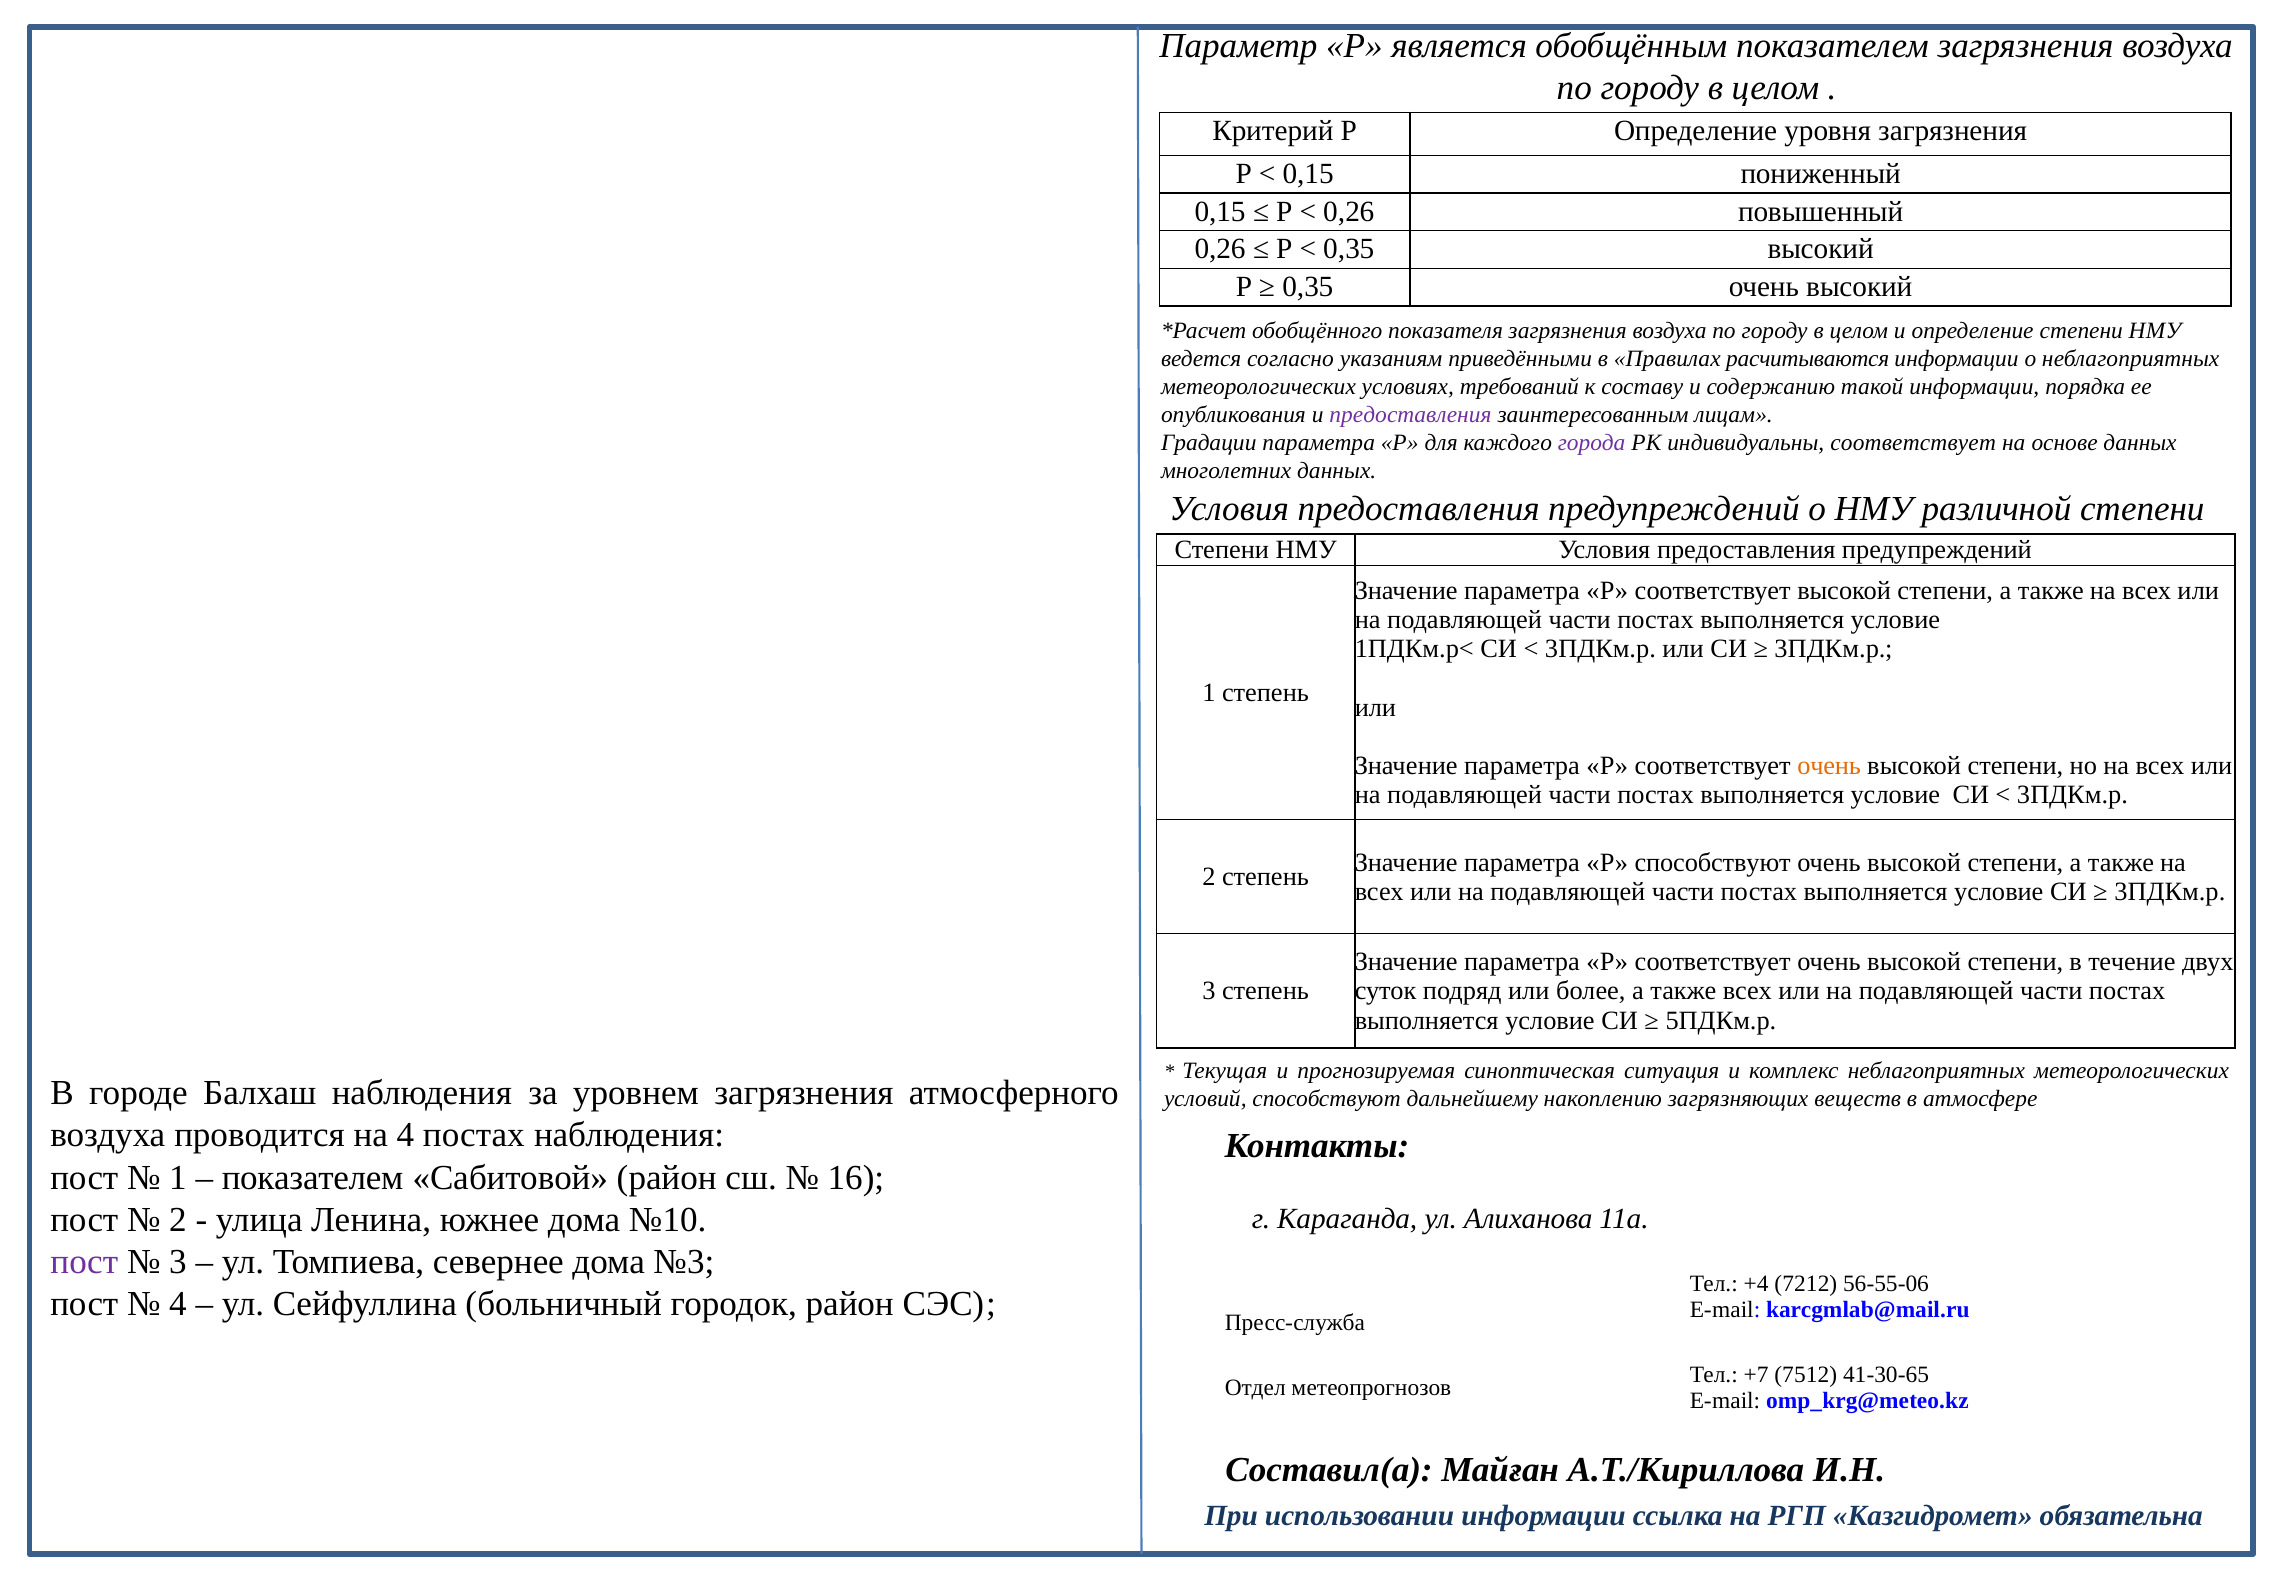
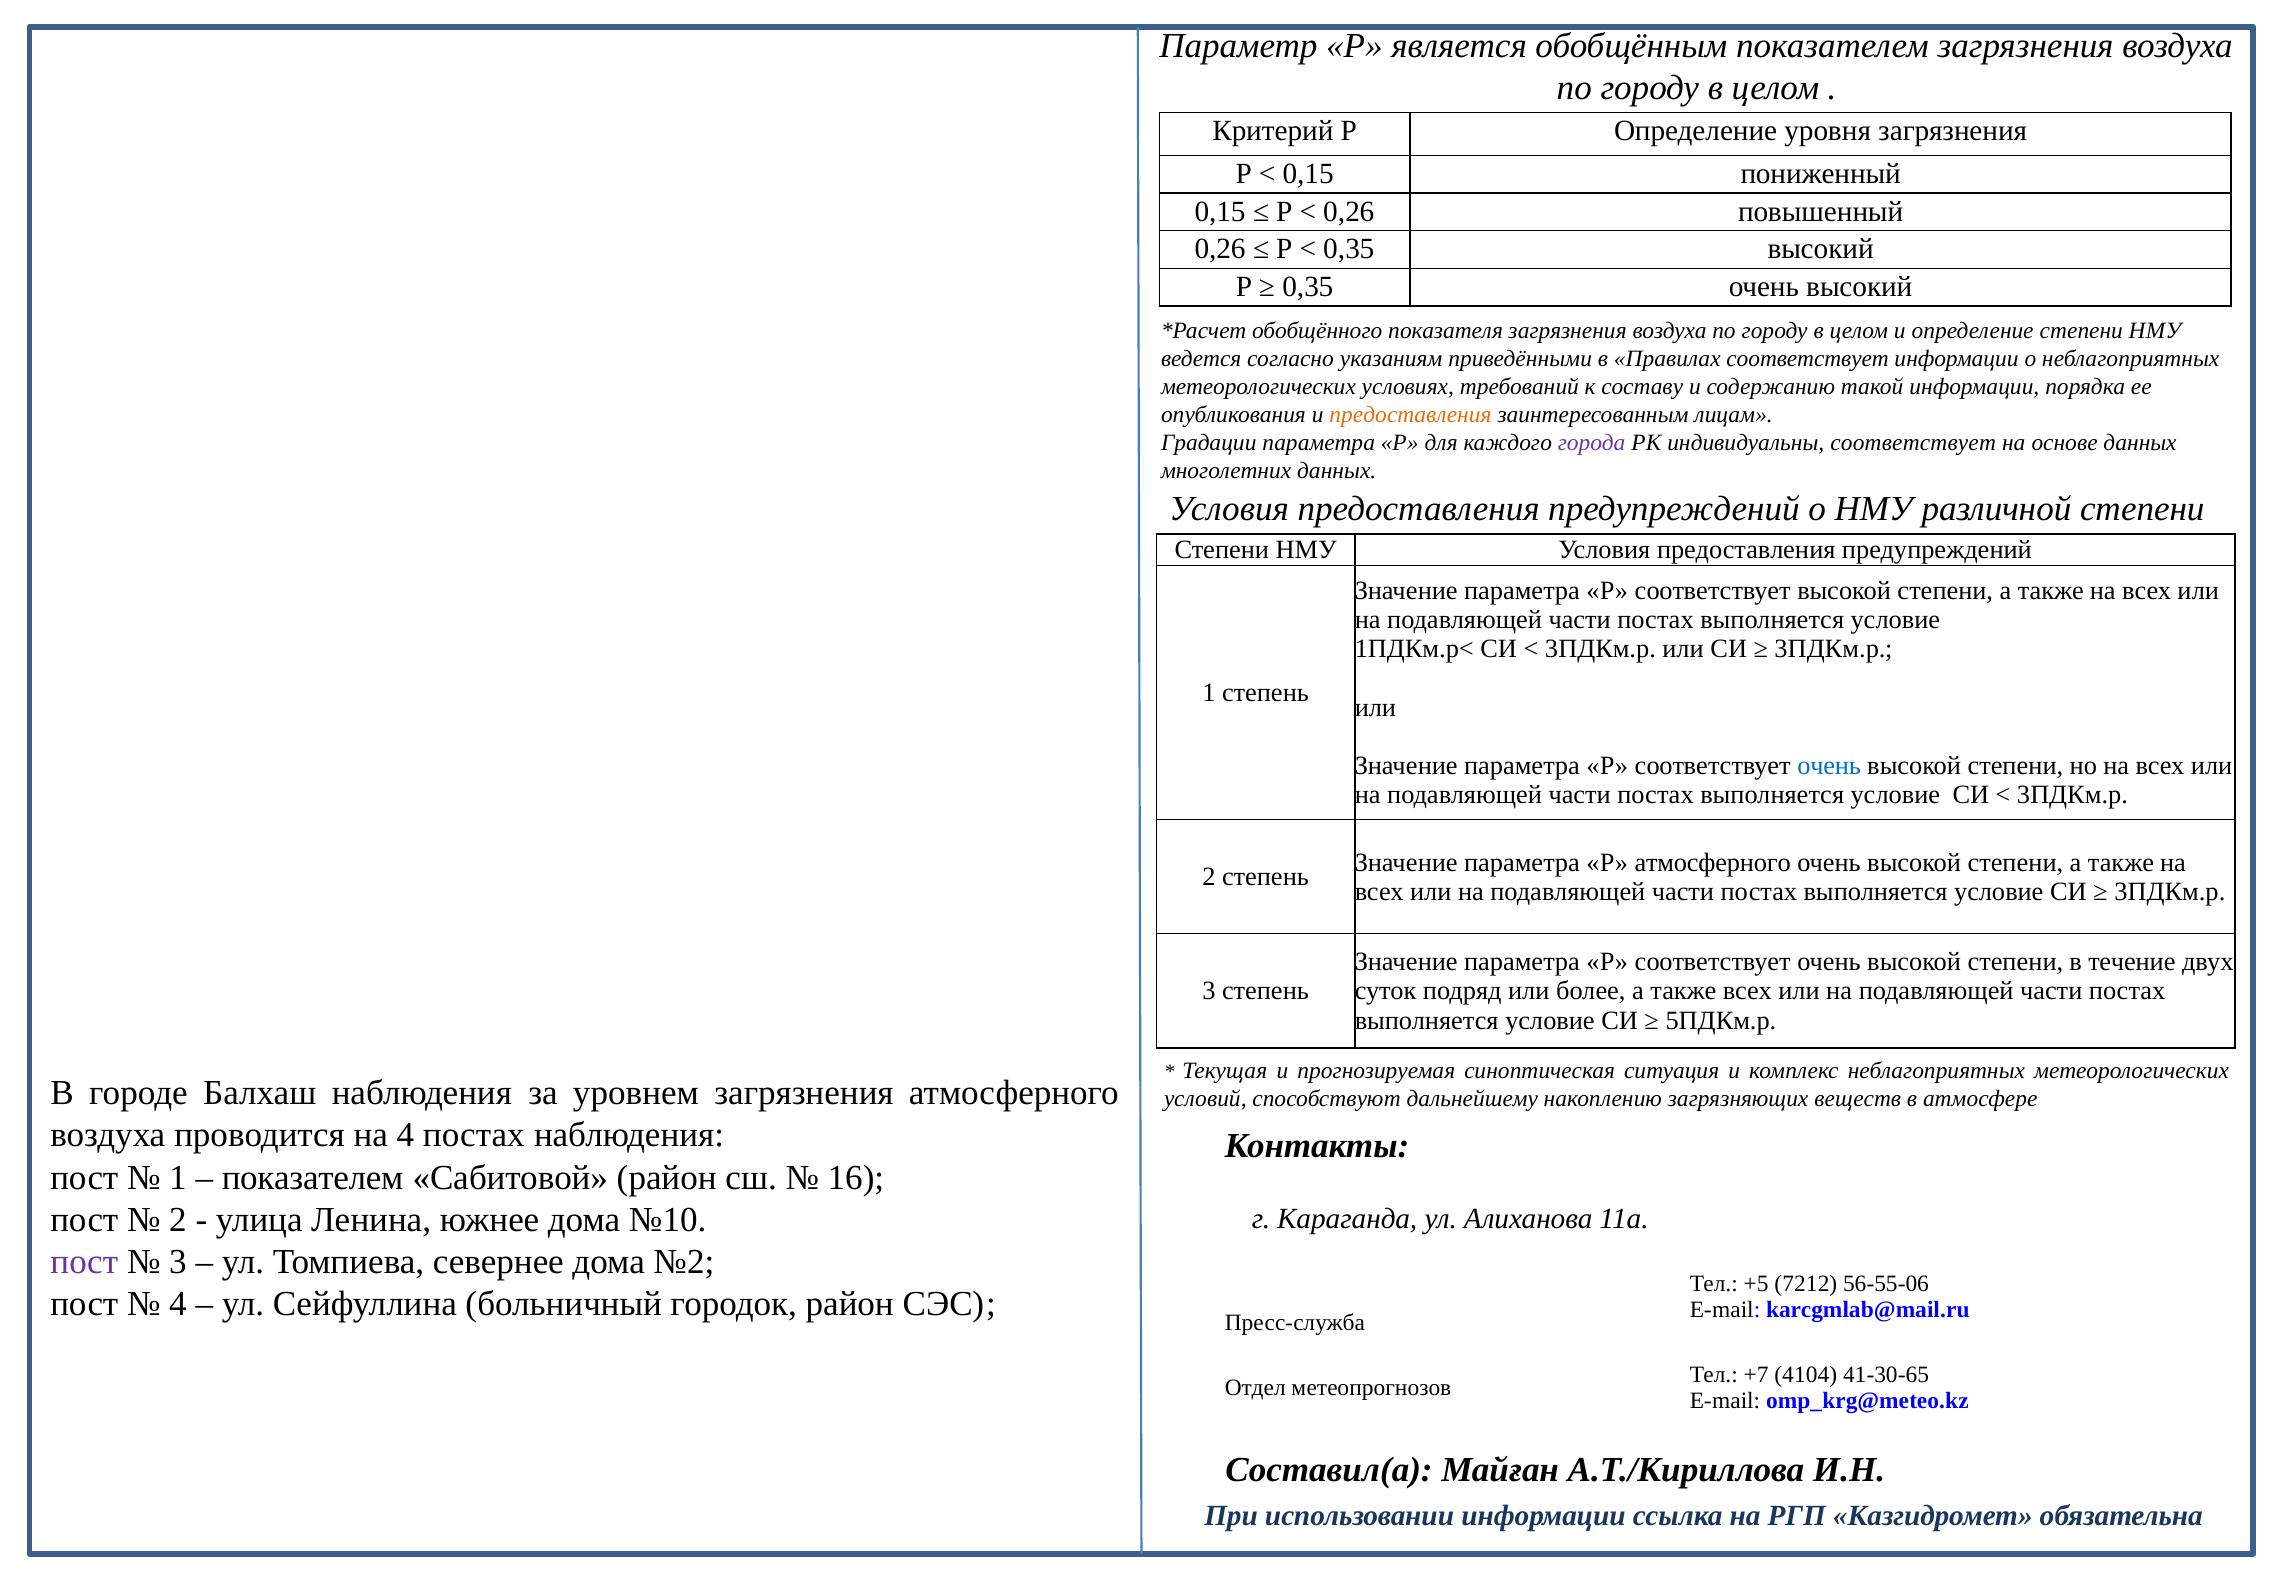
Правилах расчитываются: расчитываются -> соответствует
предоставления at (1410, 415) colour: purple -> orange
очень at (1829, 766) colour: orange -> blue
Р способствуют: способствуют -> атмосферного
№3: №3 -> №2
+4: +4 -> +5
7512: 7512 -> 4104
